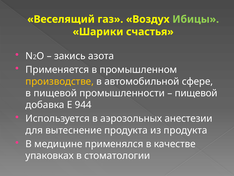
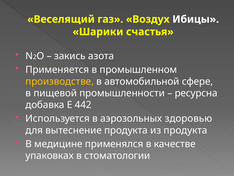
Ибицы colour: light green -> white
пищевой at (196, 93): пищевой -> ресурсна
944: 944 -> 442
анестезии: анестезии -> здоровью
